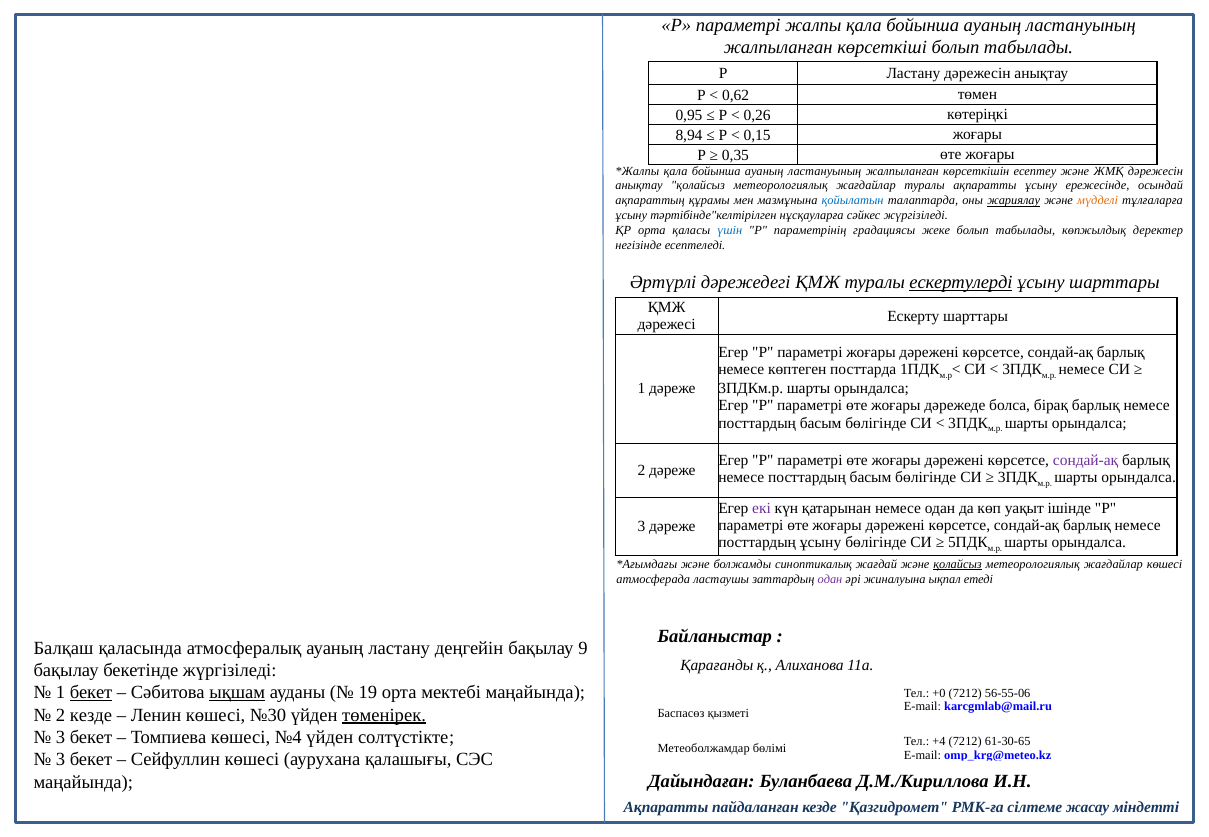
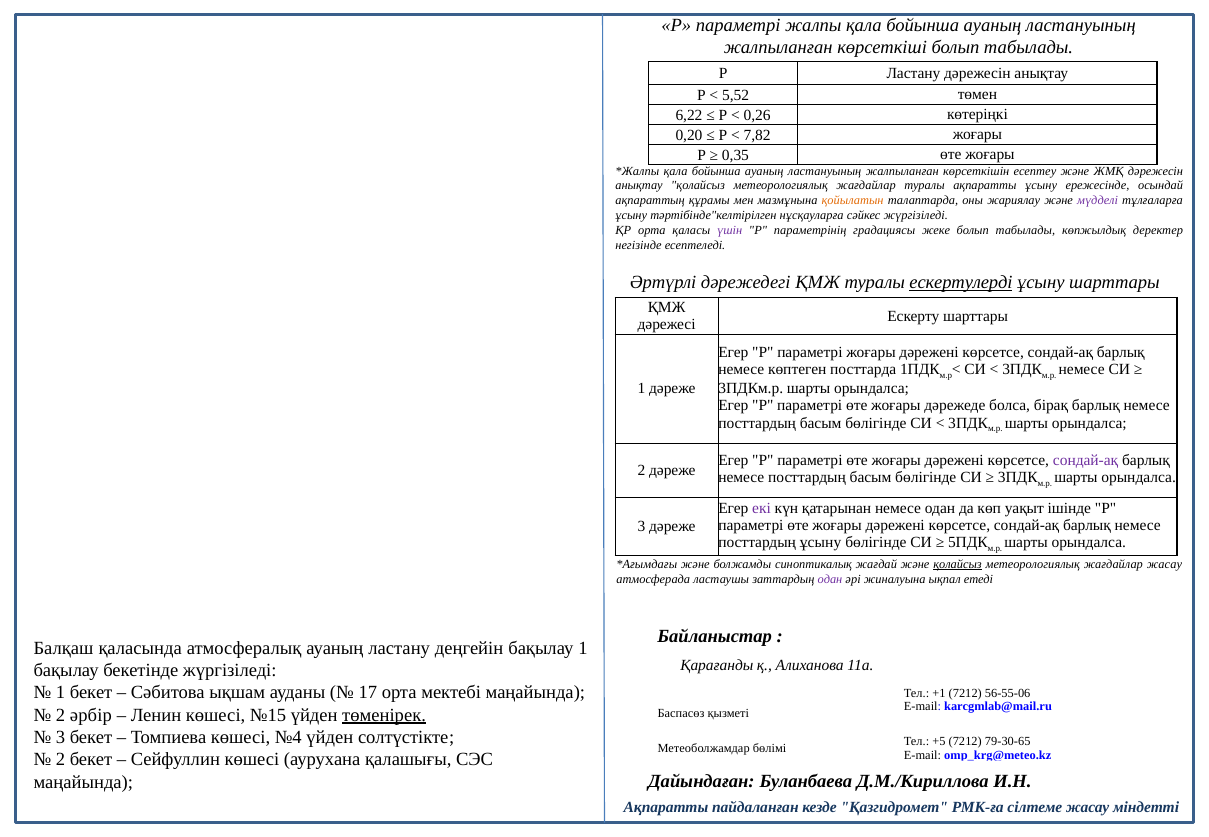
0,62: 0,62 -> 5,52
0,95: 0,95 -> 6,22
8,94: 8,94 -> 0,20
0,15: 0,15 -> 7,82
қойылатын colour: blue -> orange
жариялау underline: present -> none
мүдделі colour: orange -> purple
үшін colour: blue -> purple
жағдайлар көшесі: көшесі -> жасау
бақылау 9: 9 -> 1
бекет at (91, 693) underline: present -> none
ықшам underline: present -> none
19: 19 -> 17
+0: +0 -> +1
2 кезде: кезде -> әрбір
№30: №30 -> №15
+4: +4 -> +5
61-30-65: 61-30-65 -> 79-30-65
3 at (61, 760): 3 -> 2
